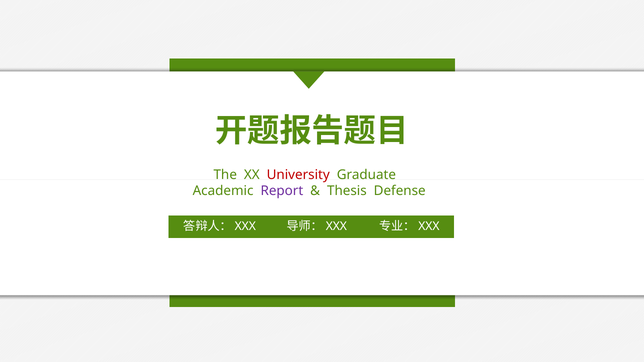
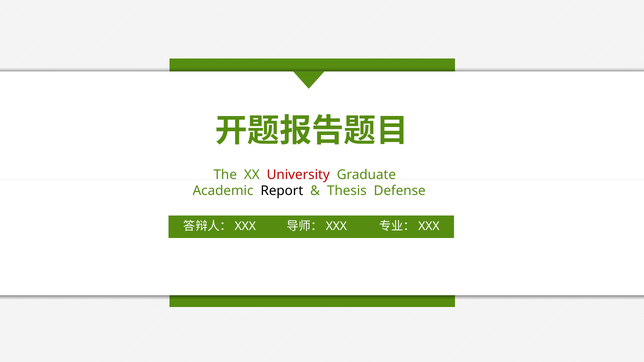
Report colour: purple -> black
